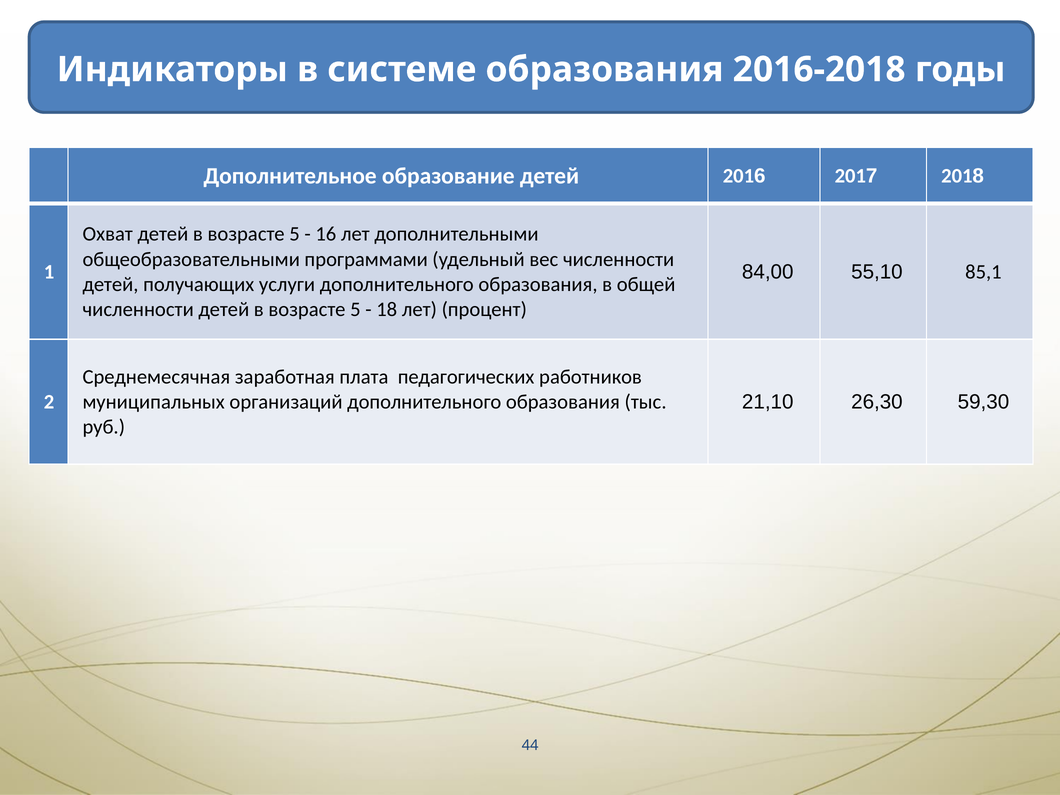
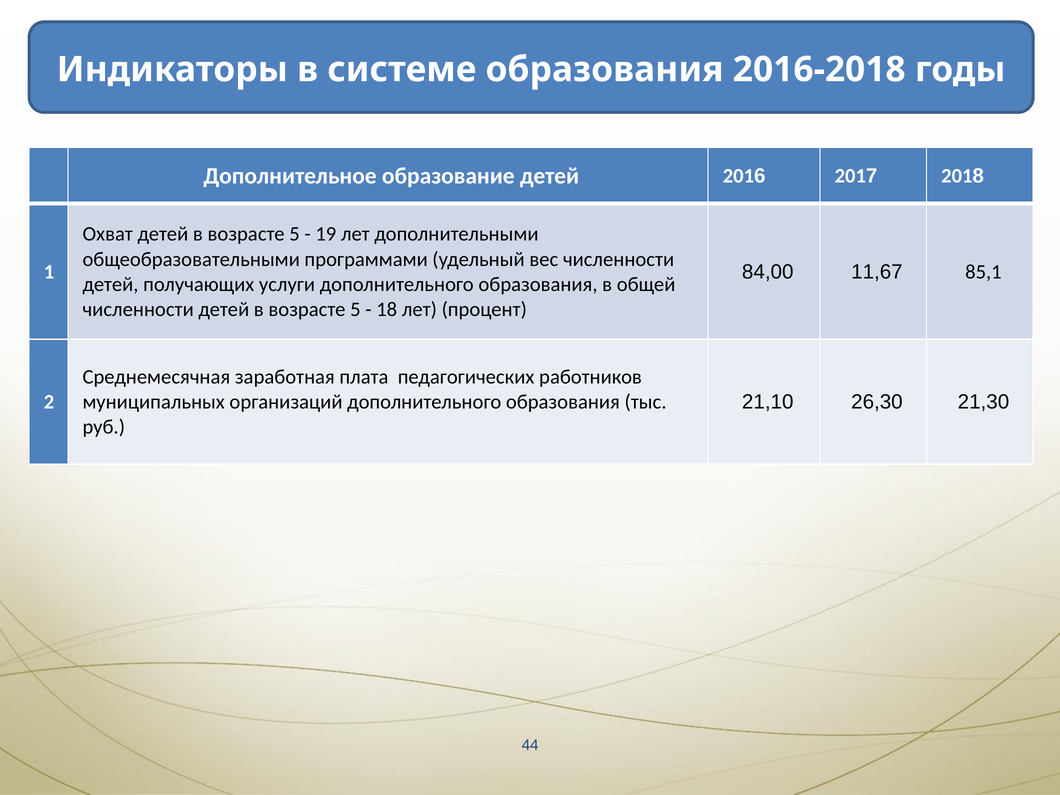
16: 16 -> 19
55,10: 55,10 -> 11,67
59,30: 59,30 -> 21,30
